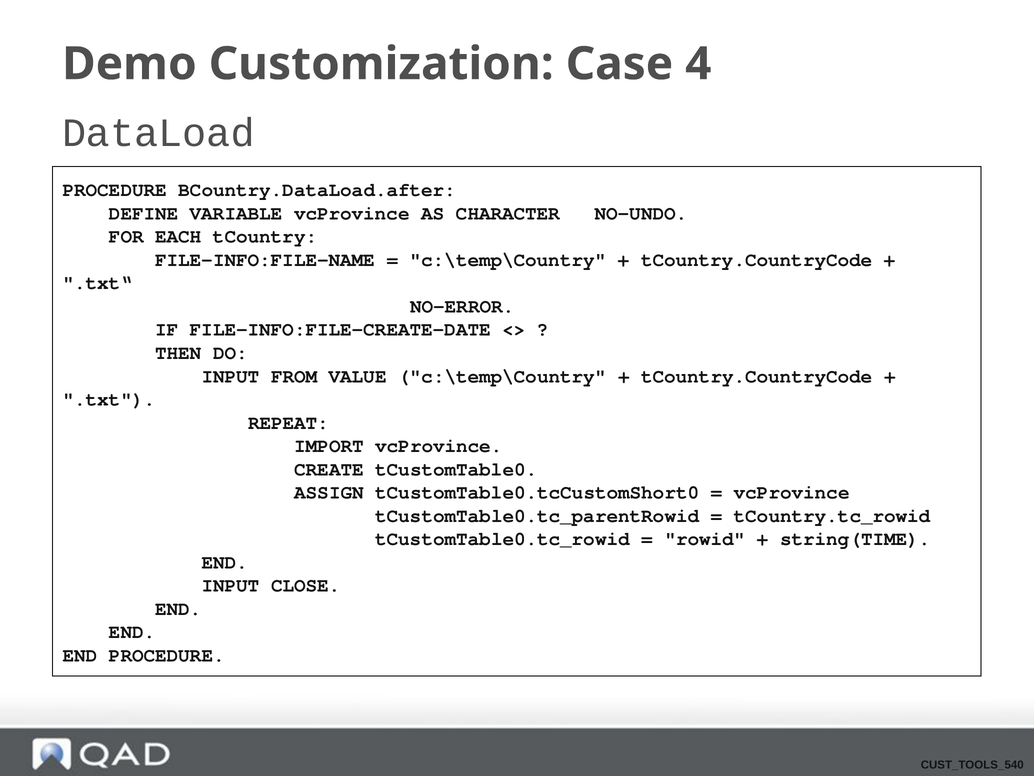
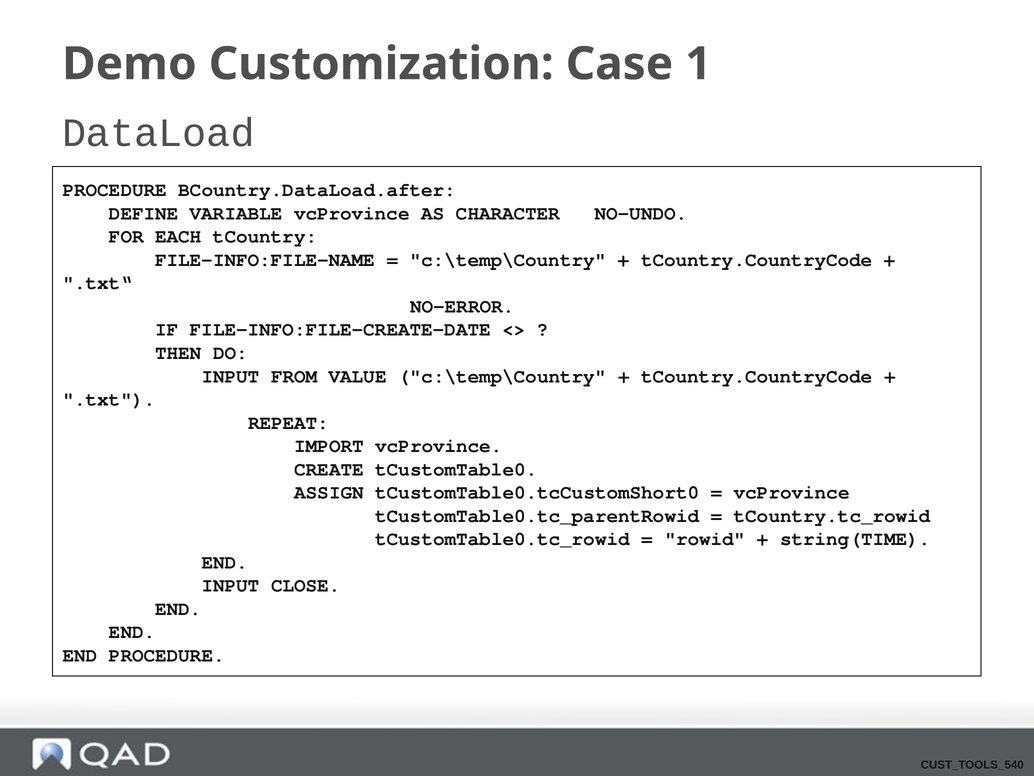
4: 4 -> 1
